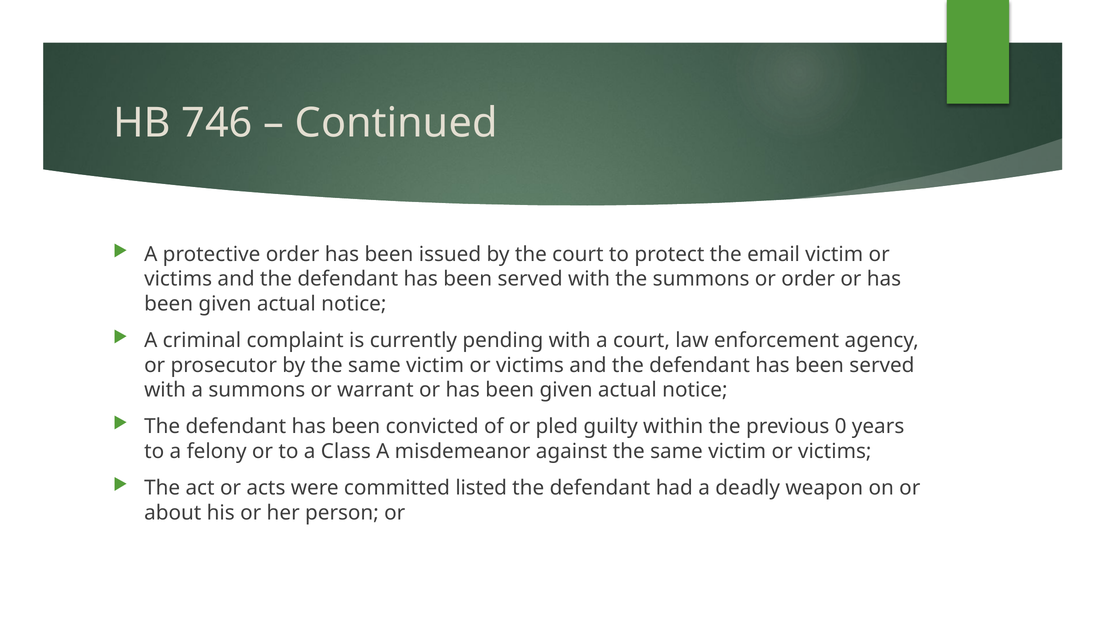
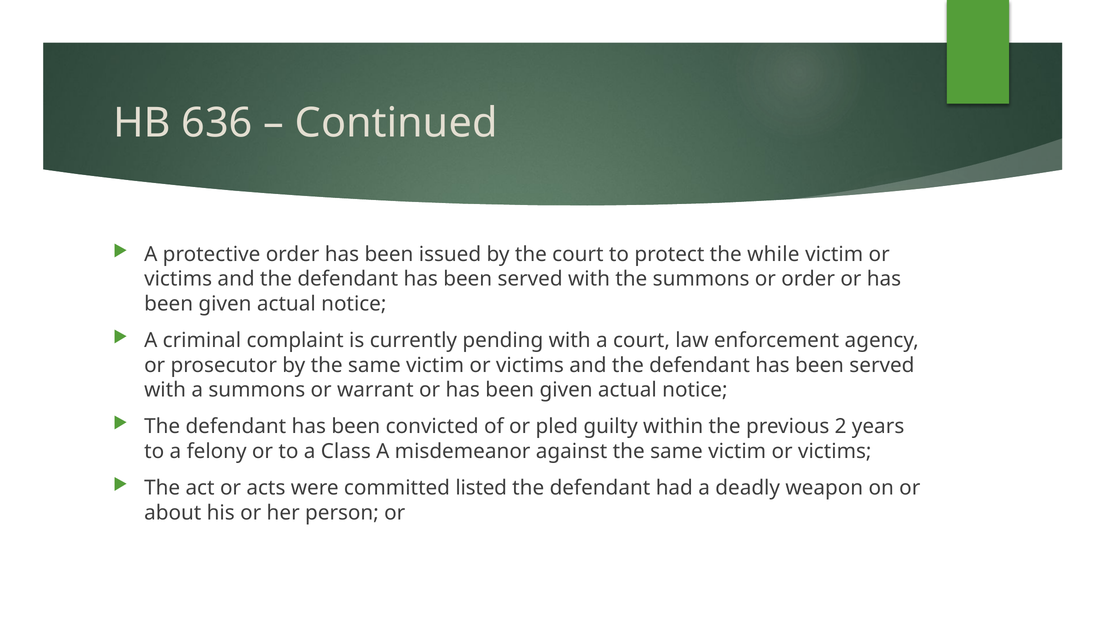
746: 746 -> 636
email: email -> while
0: 0 -> 2
